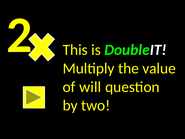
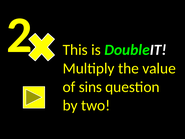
will: will -> sins
